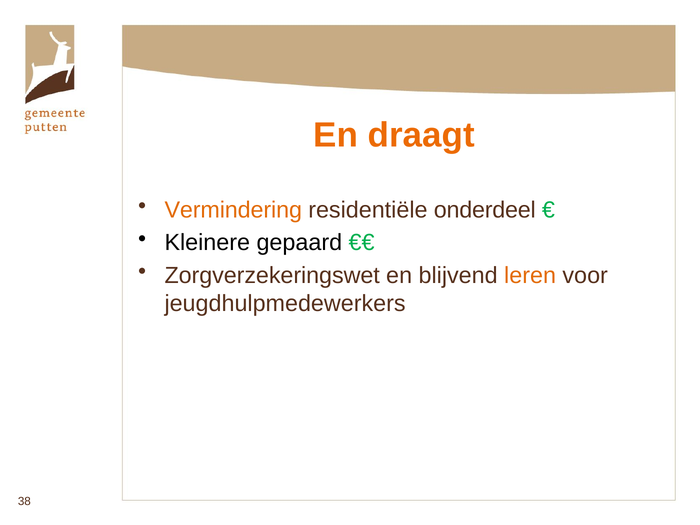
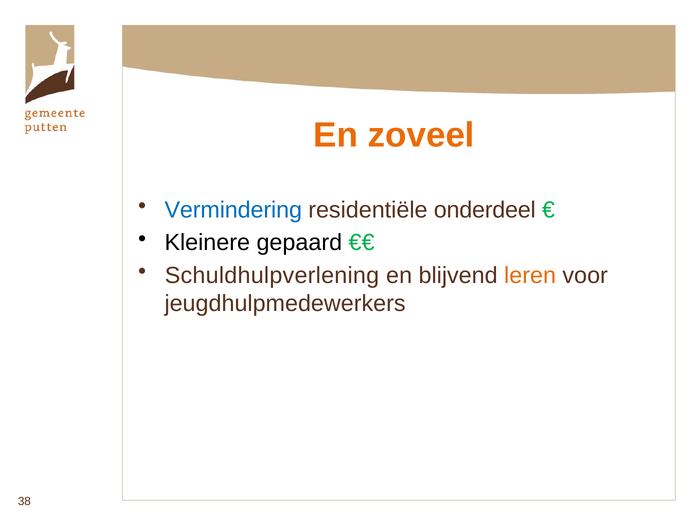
draagt: draagt -> zoveel
Vermindering colour: orange -> blue
Zorgverzekeringswet: Zorgverzekeringswet -> Schuldhulpverlening
